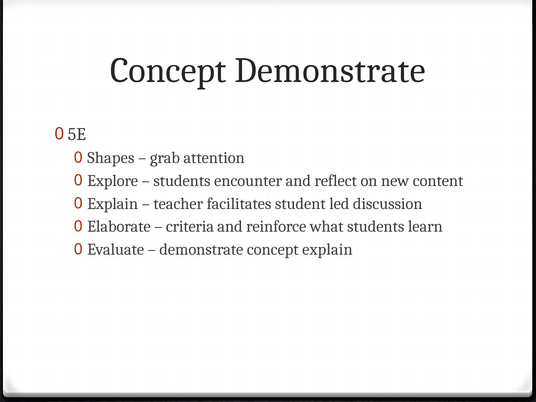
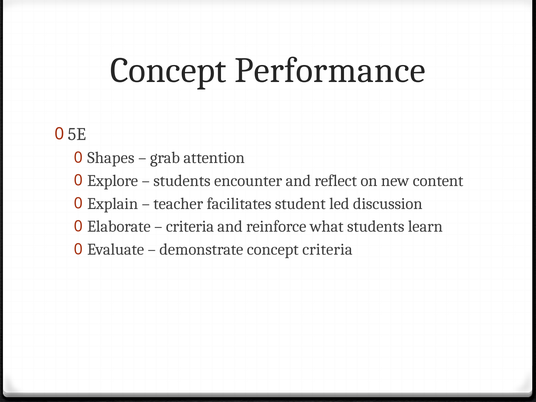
Concept Demonstrate: Demonstrate -> Performance
concept explain: explain -> criteria
